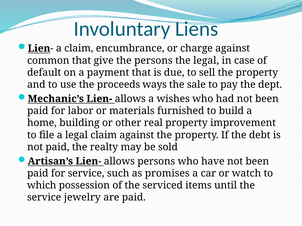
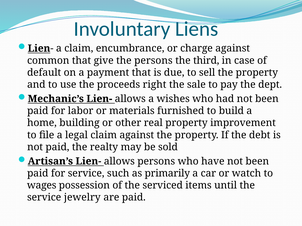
the legal: legal -> third
ways: ways -> right
promises: promises -> primarily
which: which -> wages
